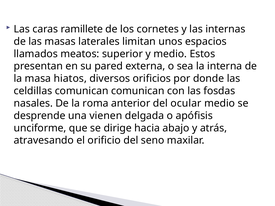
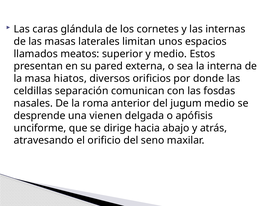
ramillete: ramillete -> glándula
celdillas comunican: comunican -> separación
ocular: ocular -> jugum
